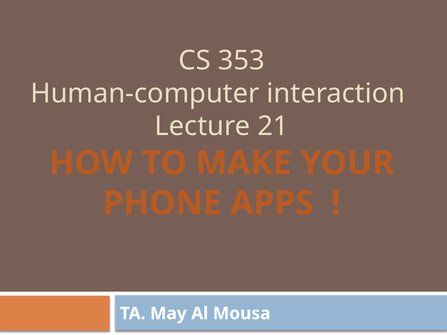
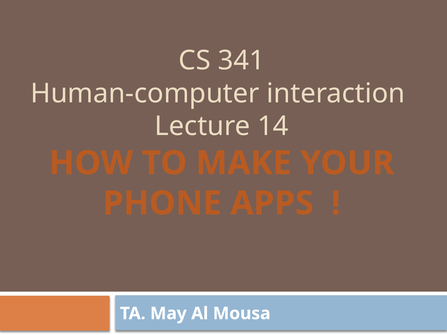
353: 353 -> 341
21: 21 -> 14
